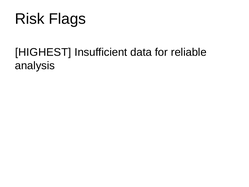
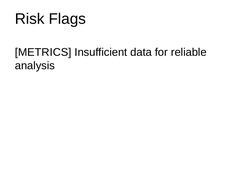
HIGHEST: HIGHEST -> METRICS
